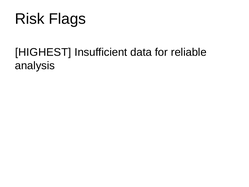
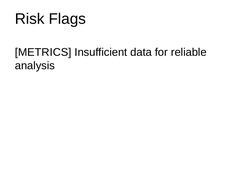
HIGHEST: HIGHEST -> METRICS
